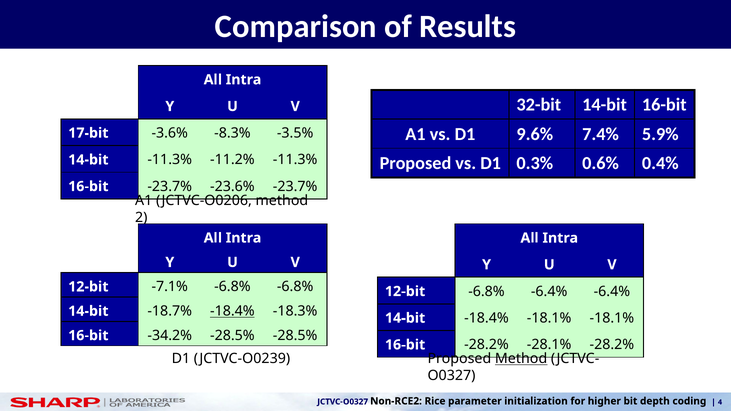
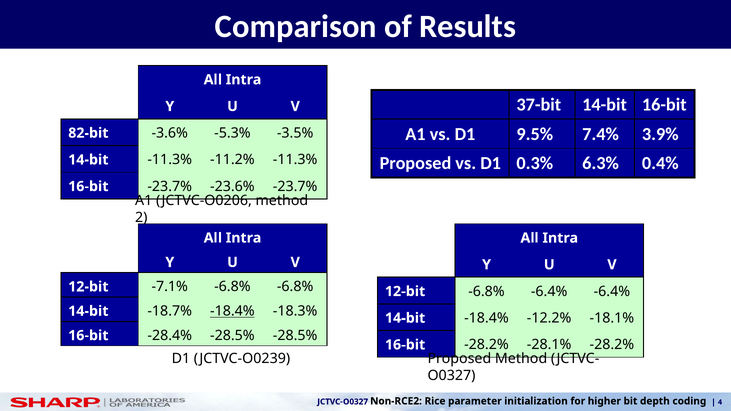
32-bit: 32-bit -> 37-bit
9.6%: 9.6% -> 9.5%
5.9%: 5.9% -> 3.9%
17-bit: 17-bit -> 82-bit
-8.3%: -8.3% -> -5.3%
0.6%: 0.6% -> 6.3%
-18.4% -18.1%: -18.1% -> -12.2%
-34.2%: -34.2% -> -28.4%
Method at (521, 359) underline: present -> none
